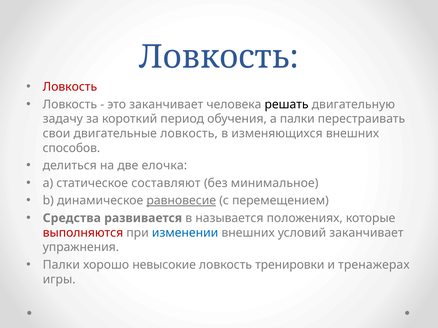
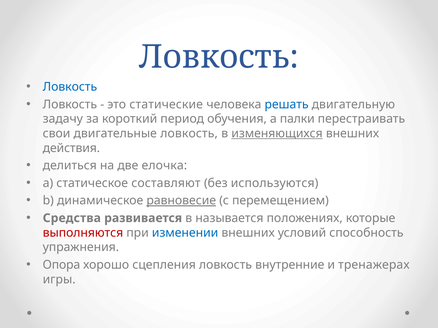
Ловкость at (70, 87) colour: red -> blue
это заканчивает: заканчивает -> статические
решать colour: black -> blue
изменяющихся underline: none -> present
способов: способов -> действия
минимальное: минимальное -> используются
условий заканчивает: заканчивает -> способность
Палки at (61, 265): Палки -> Опора
невысокие: невысокие -> сцепления
тренировки: тренировки -> внутренние
